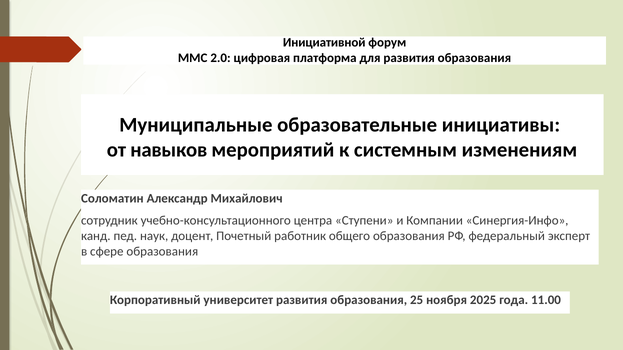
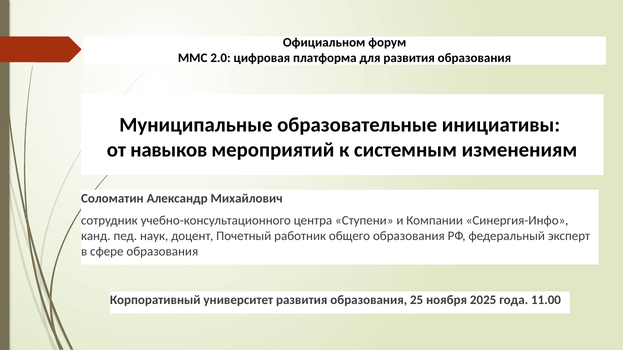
Инициативной: Инициативной -> Официальном
